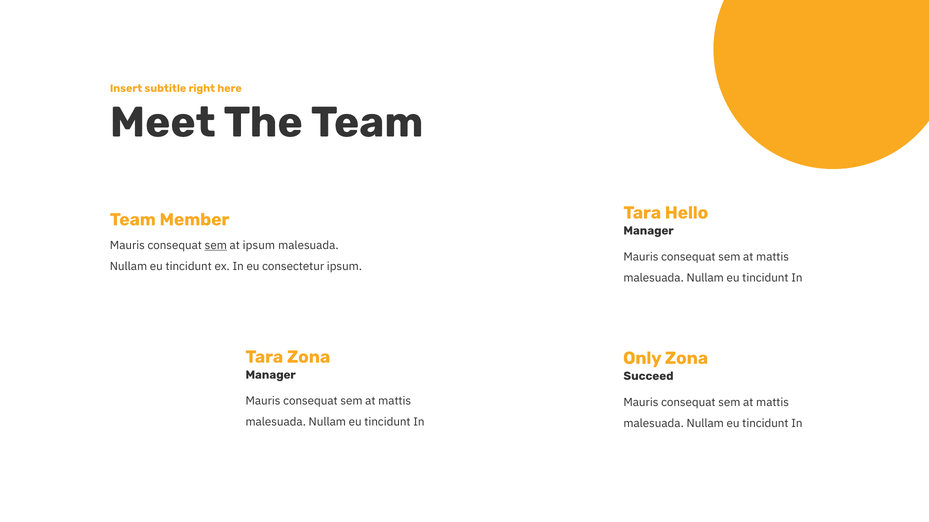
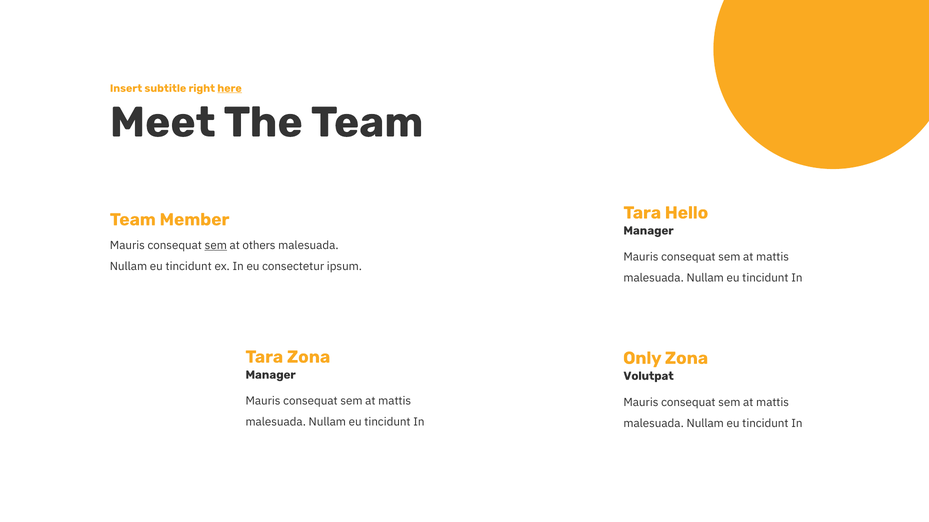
here underline: none -> present
at ipsum: ipsum -> others
Succeed: Succeed -> Volutpat
